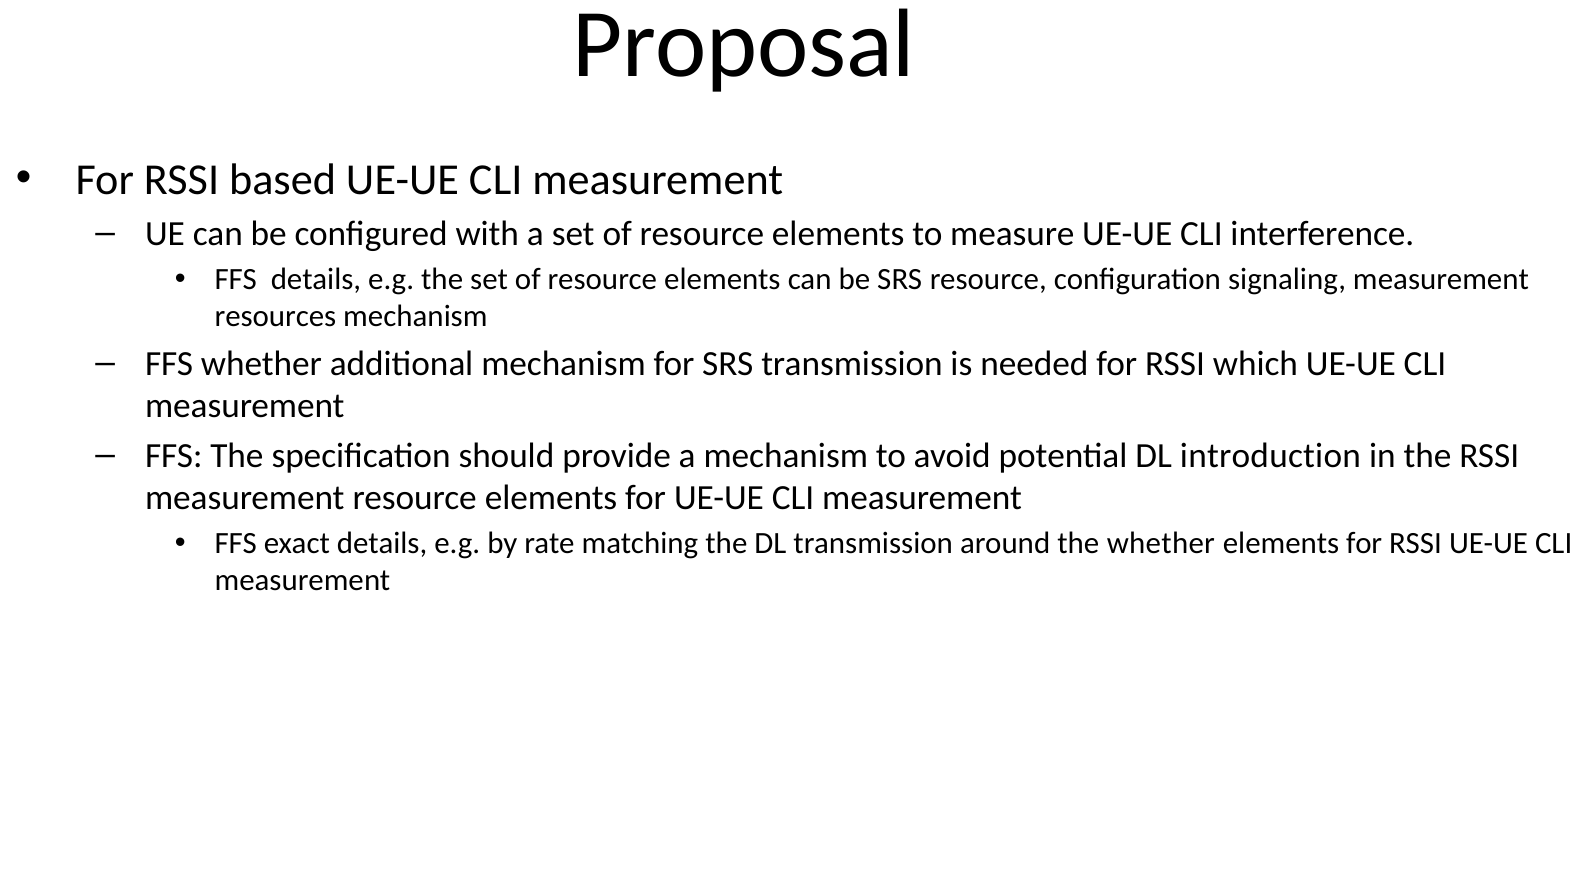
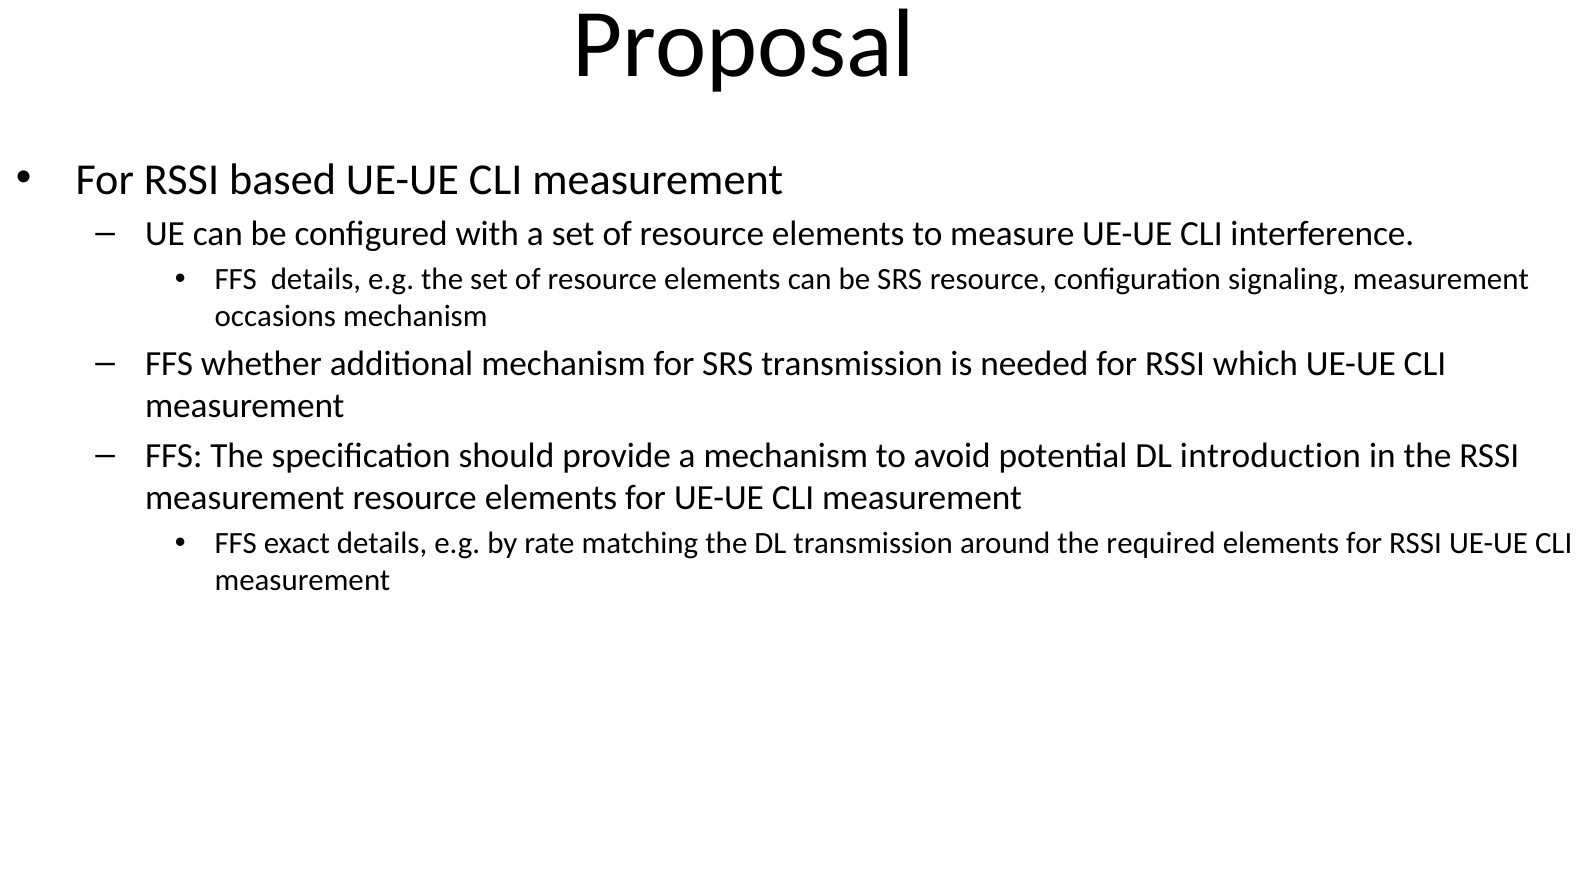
resources: resources -> occasions
the whether: whether -> required
